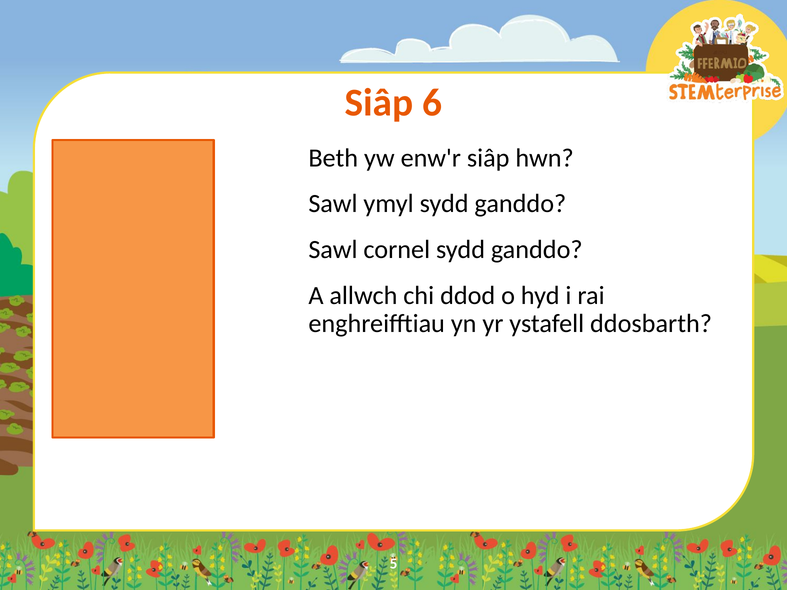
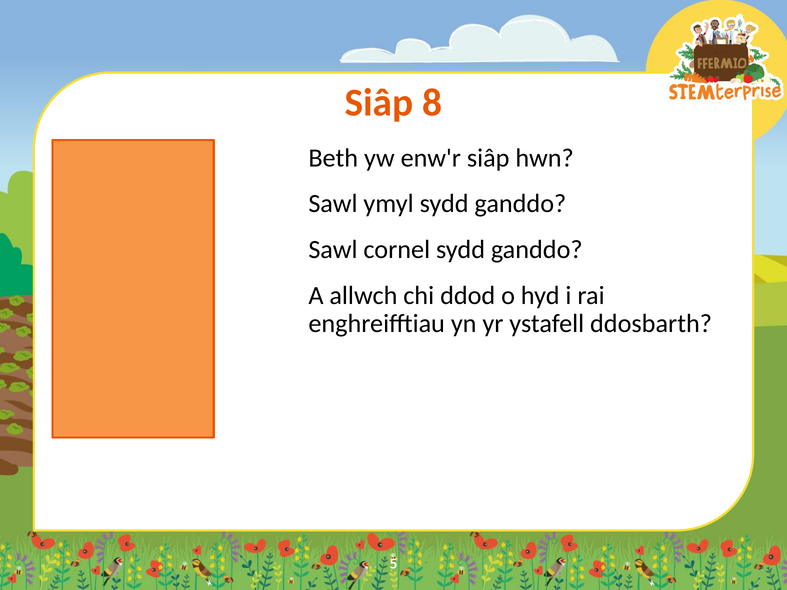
6: 6 -> 8
